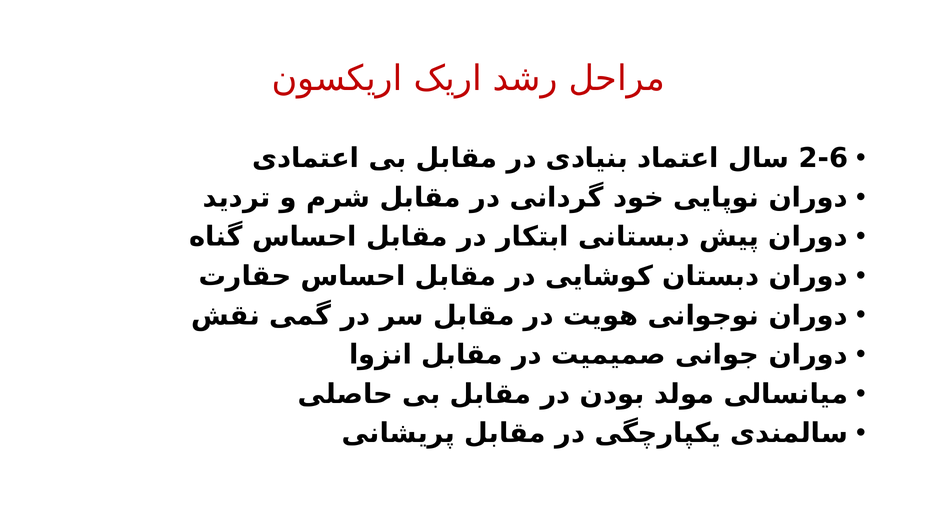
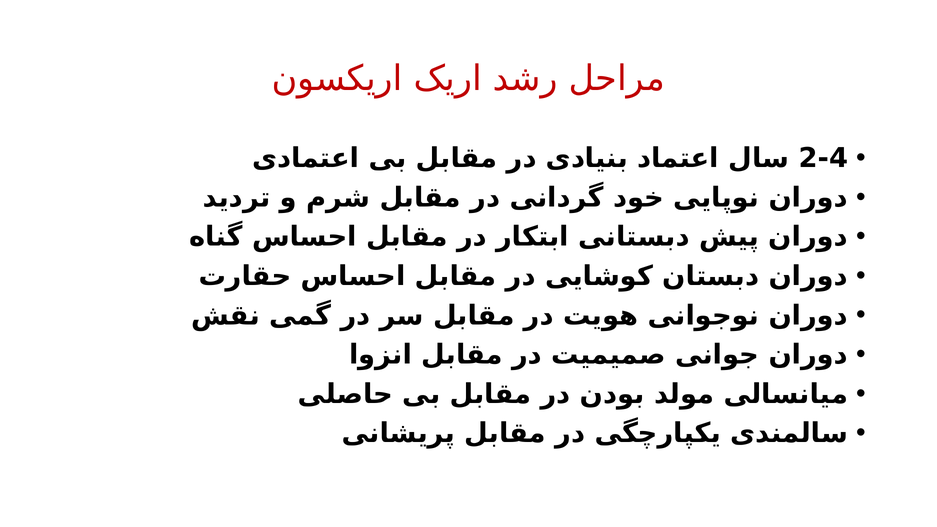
2-6: 2-6 -> 2-4
